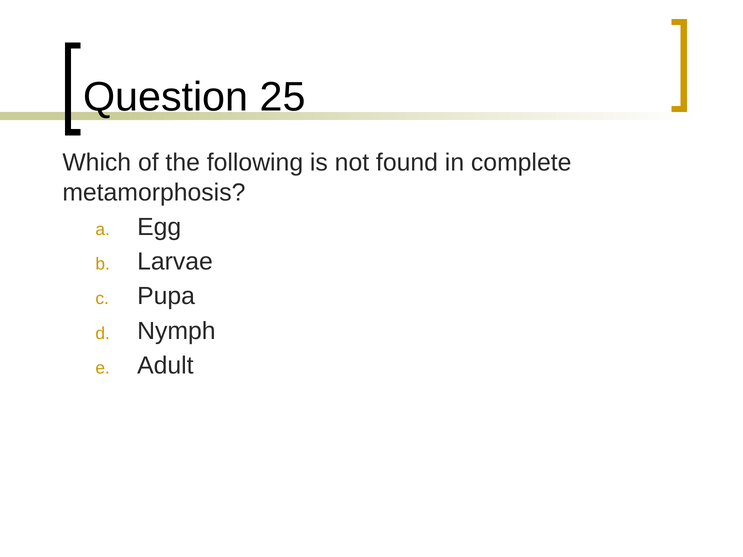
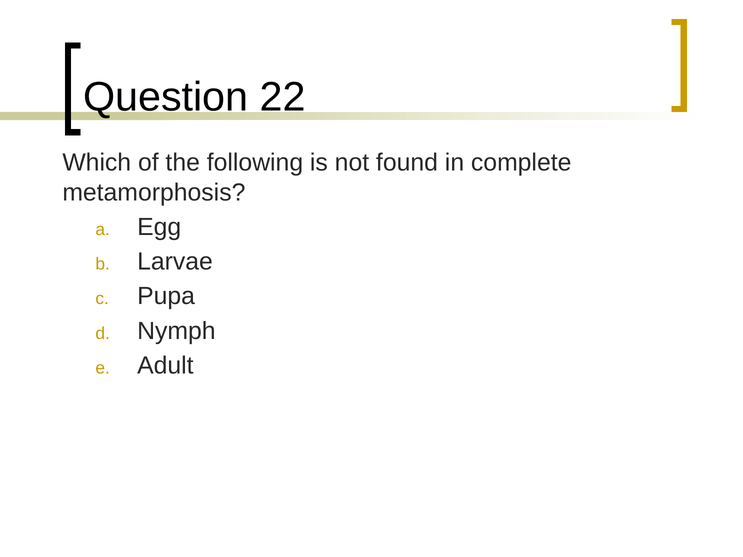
25: 25 -> 22
